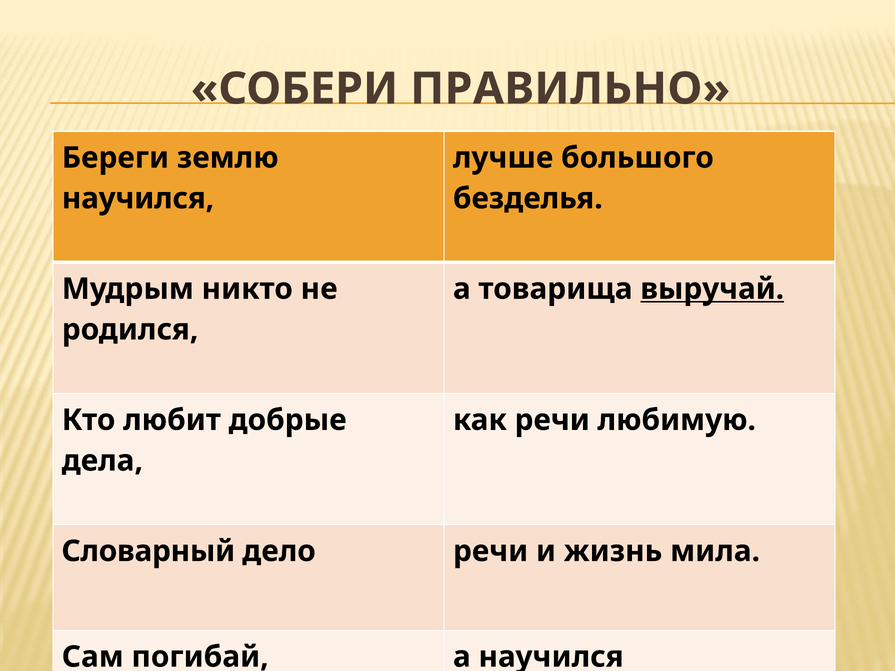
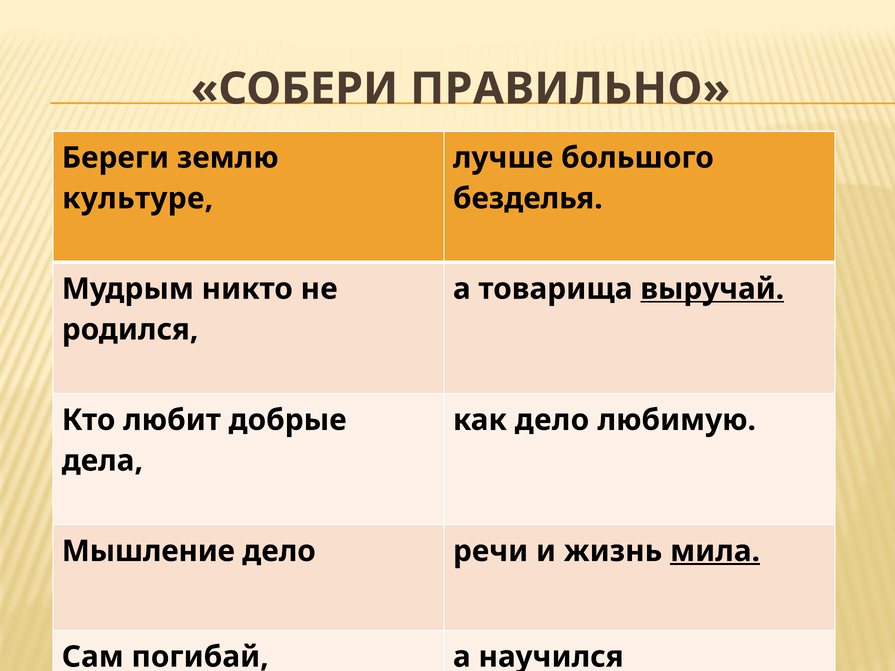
научился at (138, 199): научился -> культуре
как речи: речи -> дело
Словарный: Словарный -> Мышление
мила underline: none -> present
